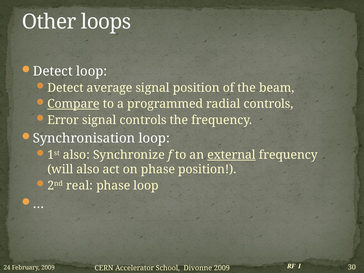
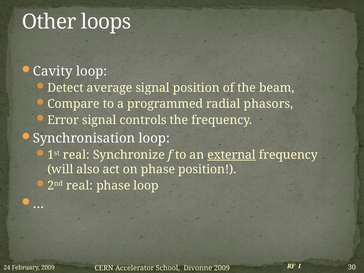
Detect at (53, 71): Detect -> Cavity
Compare underline: present -> none
radial controls: controls -> phasors
1st also: also -> real
